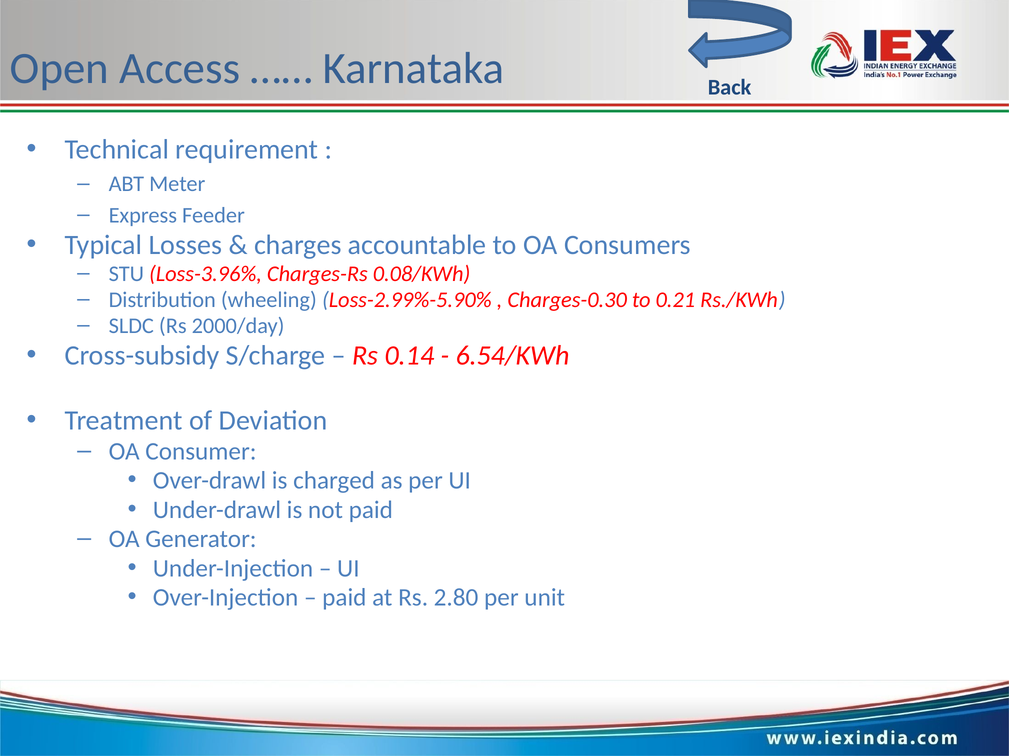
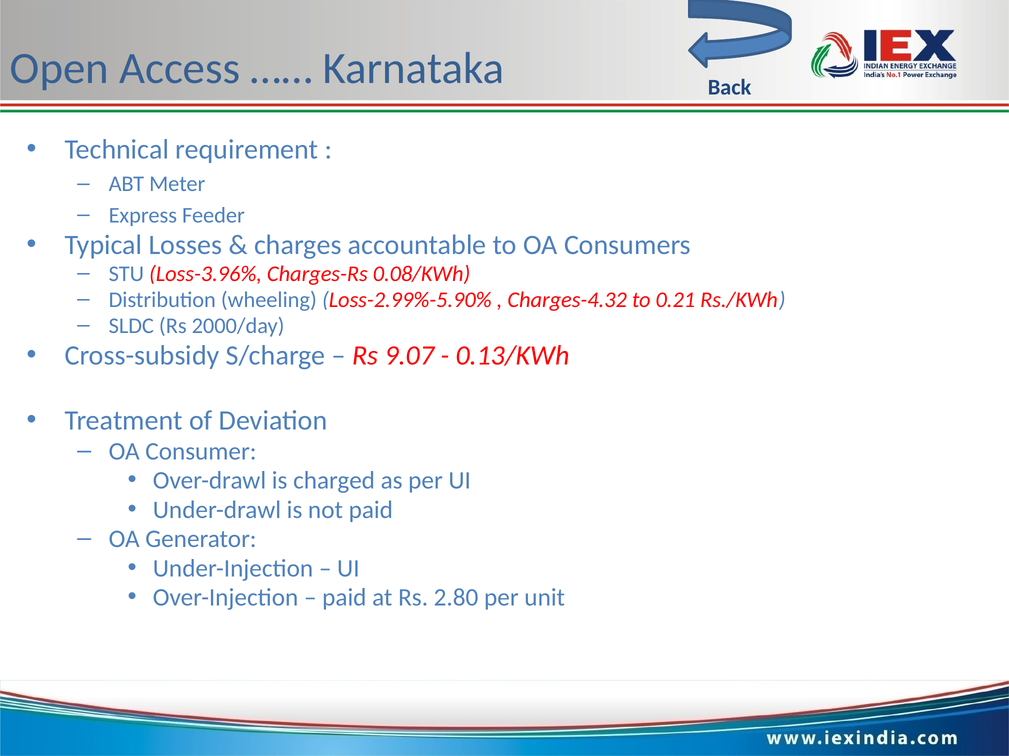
Charges-0.30: Charges-0.30 -> Charges-4.32
0.14: 0.14 -> 9.07
6.54/KWh: 6.54/KWh -> 0.13/KWh
